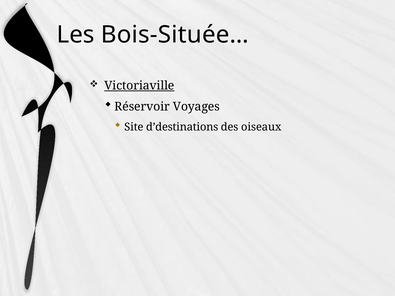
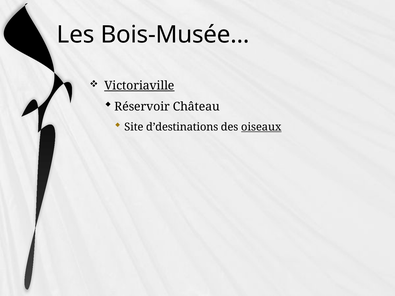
Bois-Située…: Bois-Située… -> Bois-Musée…
Voyages: Voyages -> Château
oiseaux underline: none -> present
